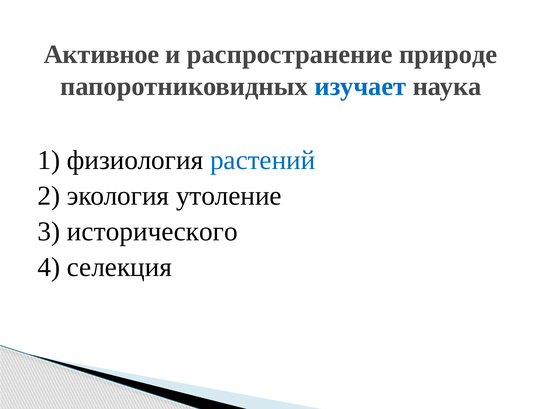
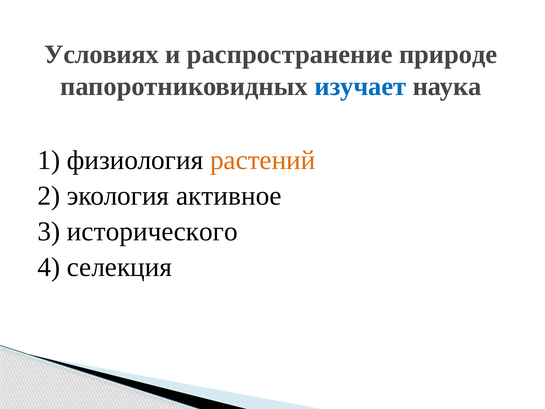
Активное: Активное -> Условиях
растений colour: blue -> orange
утоление: утоление -> активное
